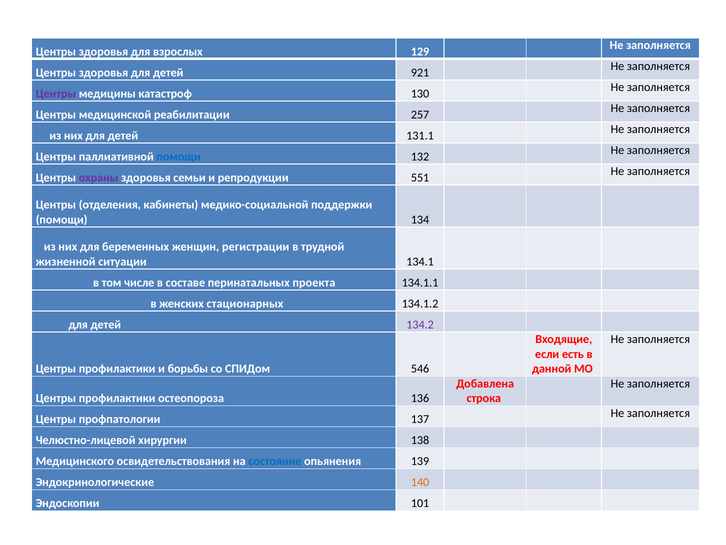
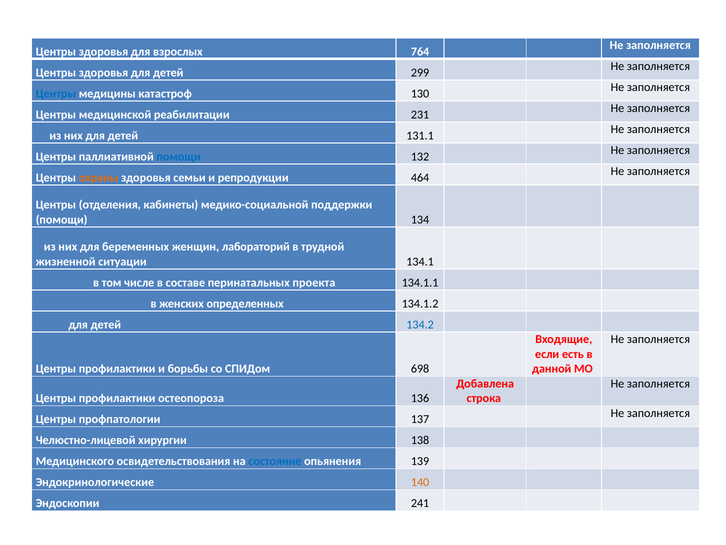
129: 129 -> 764
921: 921 -> 299
Центры at (56, 94) colour: purple -> blue
257: 257 -> 231
охраны colour: purple -> orange
551: 551 -> 464
регистрации: регистрации -> лабораторий
стационарных: стационарных -> определенных
134.2 colour: purple -> blue
546: 546 -> 698
101: 101 -> 241
